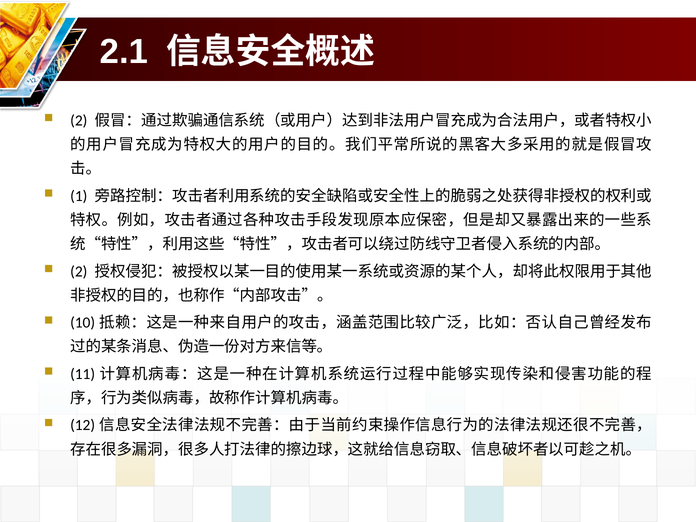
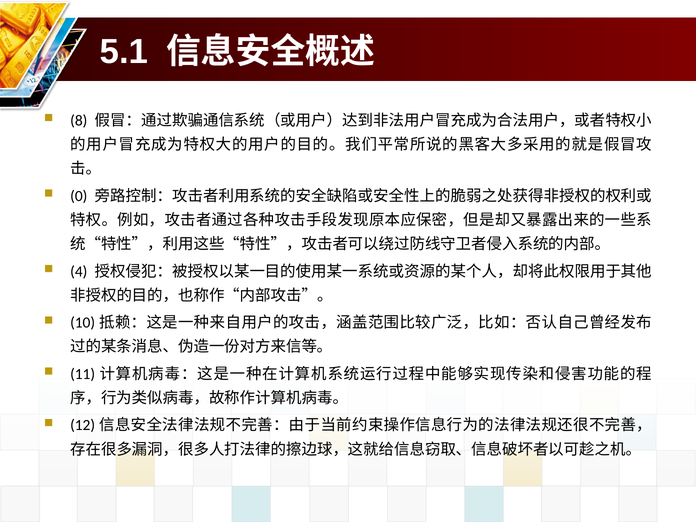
2.1: 2.1 -> 5.1
2 at (79, 121): 2 -> 8
1: 1 -> 0
2 at (79, 271): 2 -> 4
